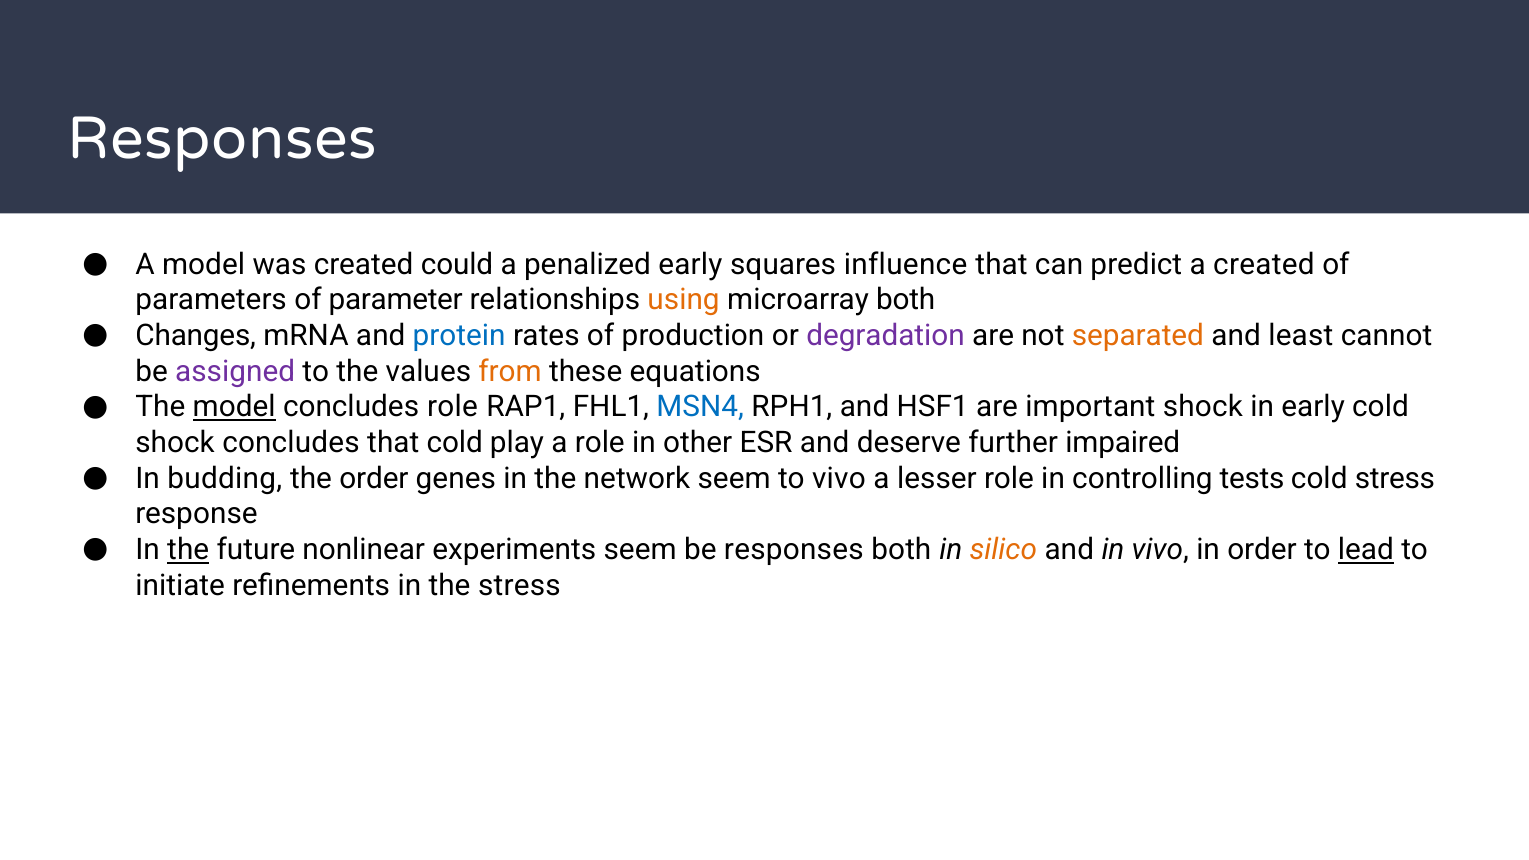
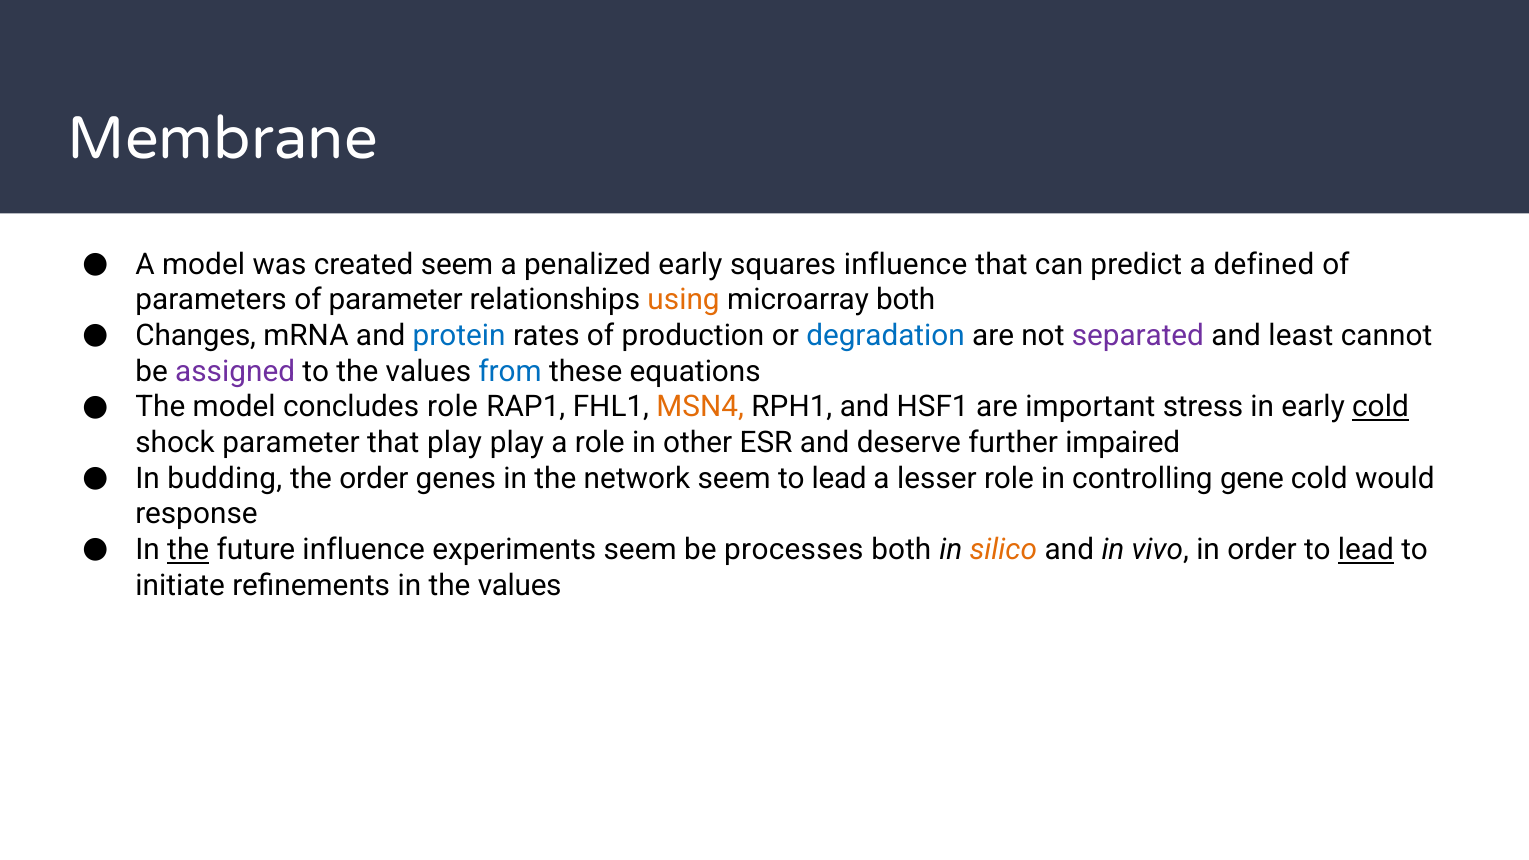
Responses at (222, 139): Responses -> Membrane
created could: could -> seem
a created: created -> defined
degradation colour: purple -> blue
separated colour: orange -> purple
from colour: orange -> blue
model at (234, 407) underline: present -> none
MSN4 colour: blue -> orange
important shock: shock -> stress
cold at (1380, 407) underline: none -> present
shock concludes: concludes -> parameter
that cold: cold -> play
seem to vivo: vivo -> lead
tests: tests -> gene
cold stress: stress -> would
future nonlinear: nonlinear -> influence
be responses: responses -> processes
in the stress: stress -> values
